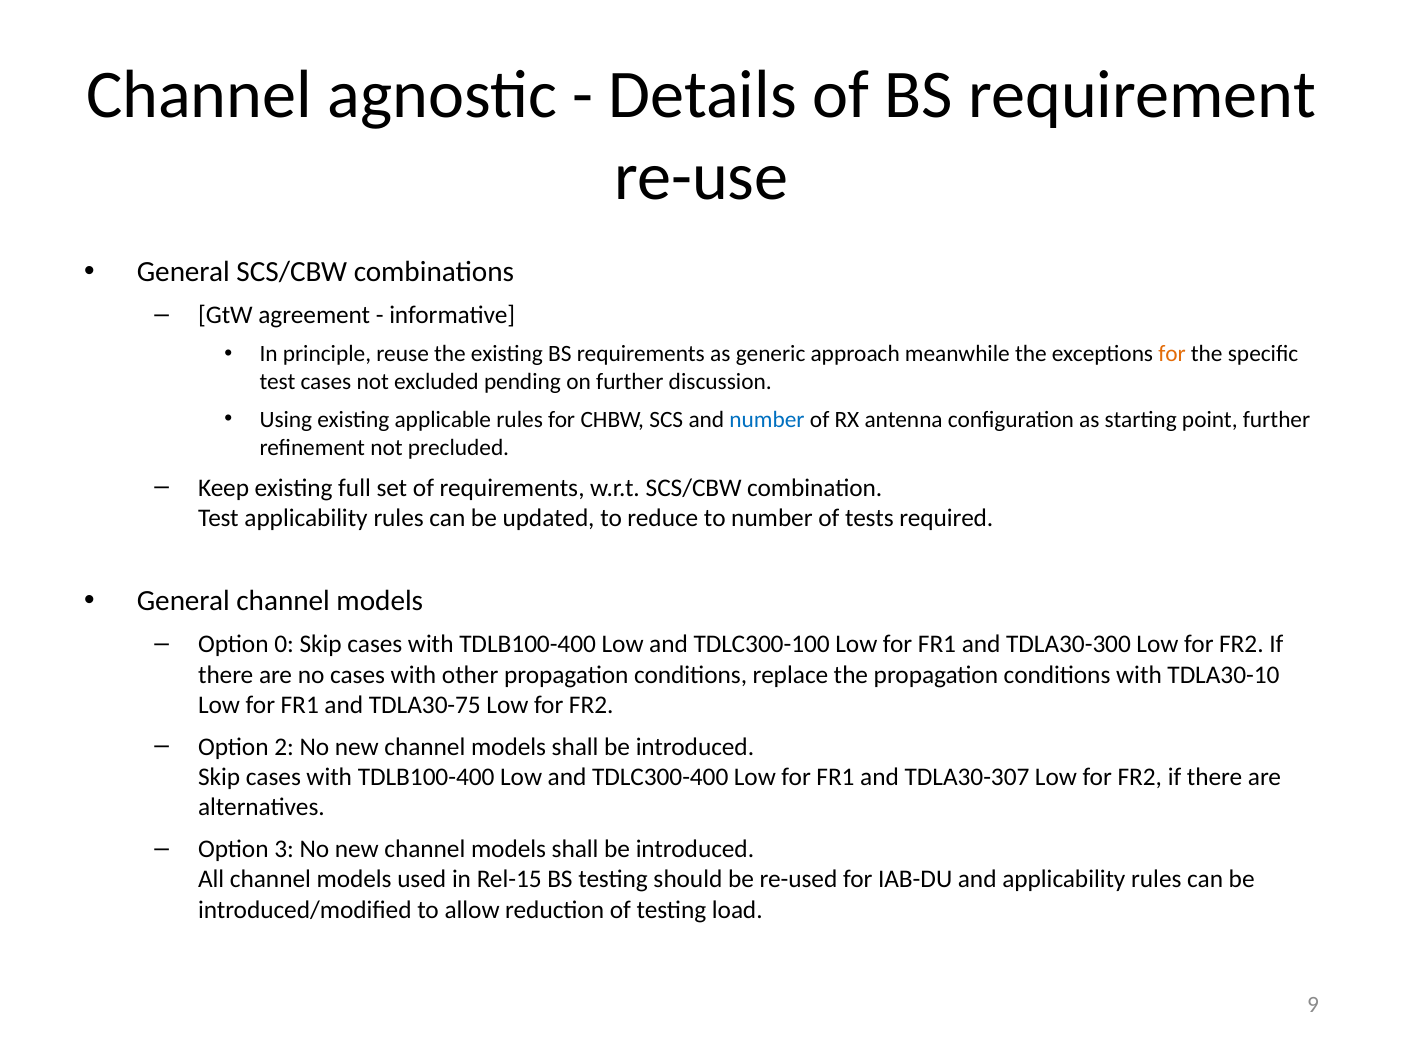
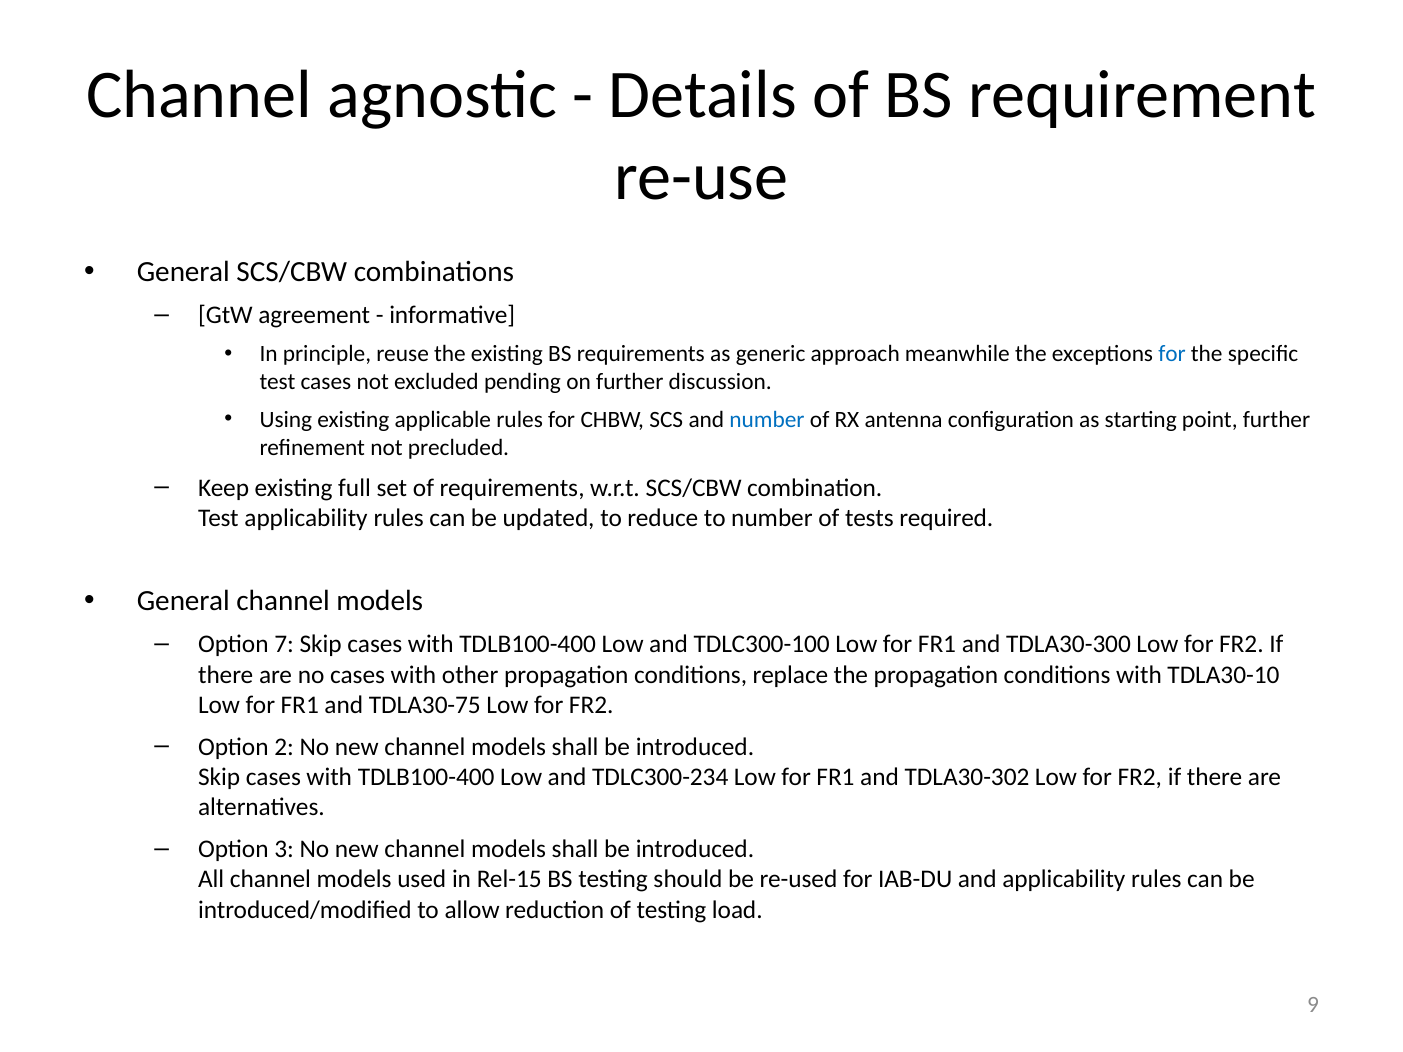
for at (1172, 354) colour: orange -> blue
0: 0 -> 7
TDLC300-400: TDLC300-400 -> TDLC300-234
TDLA30-307: TDLA30-307 -> TDLA30-302
